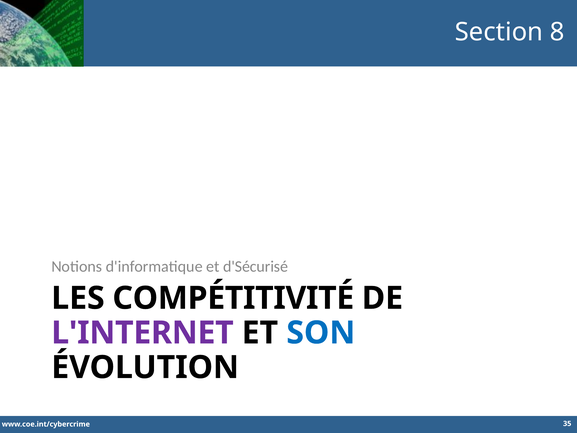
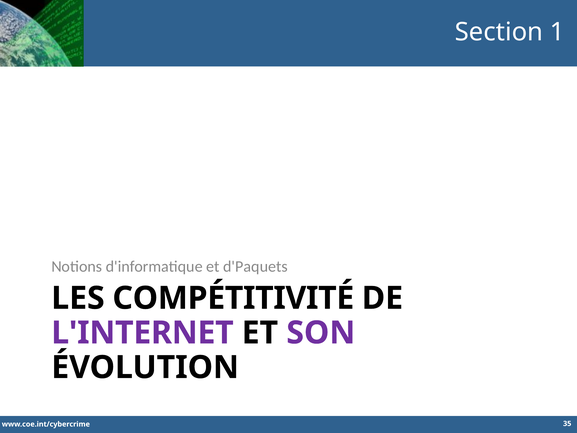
8: 8 -> 1
d'Sécurisé: d'Sécurisé -> d'Paquets
SON colour: blue -> purple
